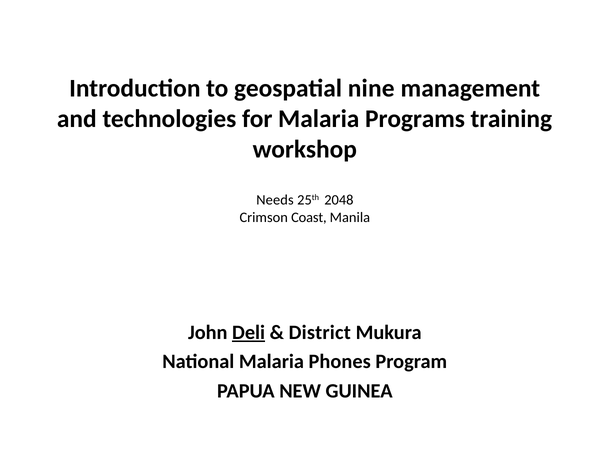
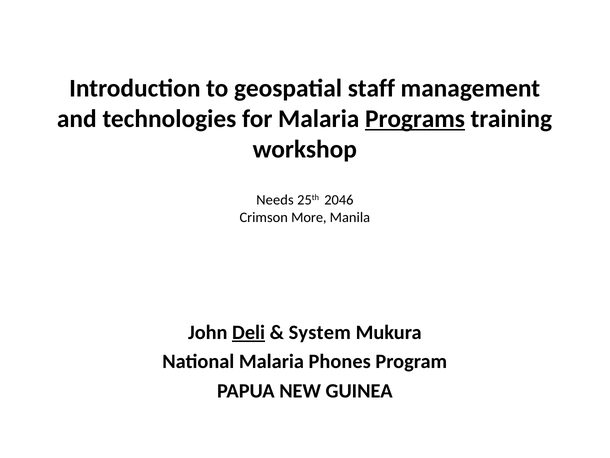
nine: nine -> staff
Programs underline: none -> present
2048: 2048 -> 2046
Coast: Coast -> More
District: District -> System
